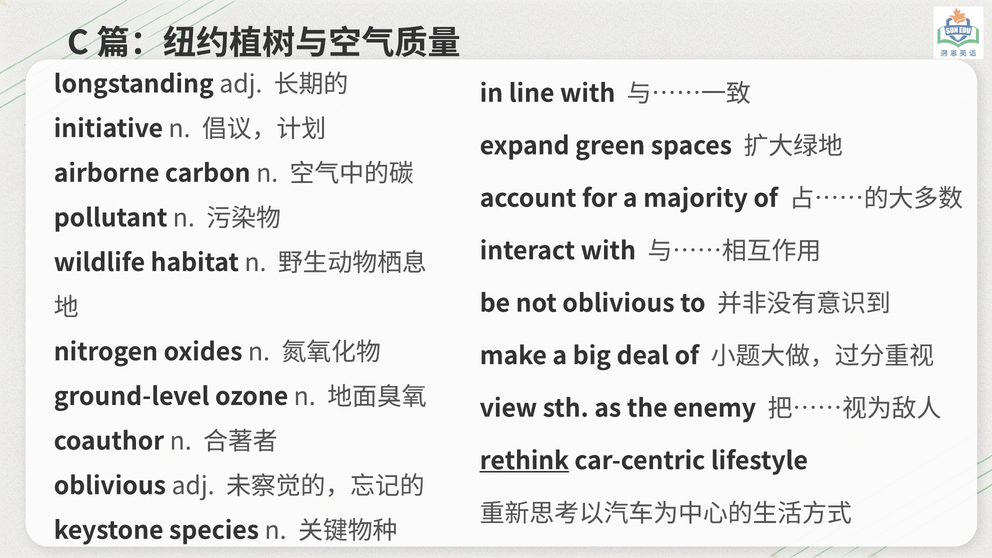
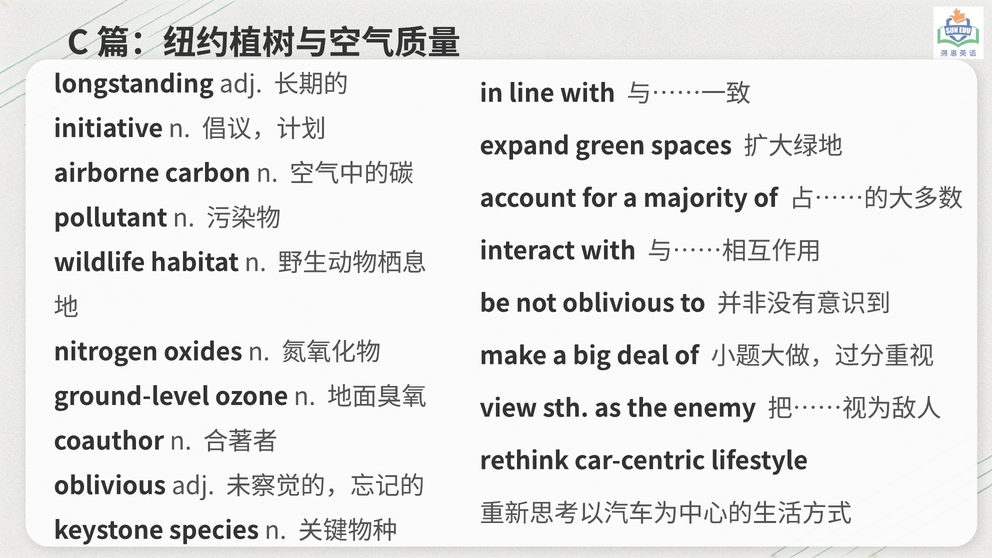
rethink underline: present -> none
